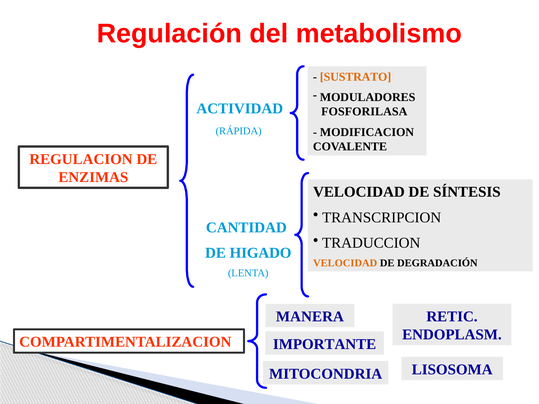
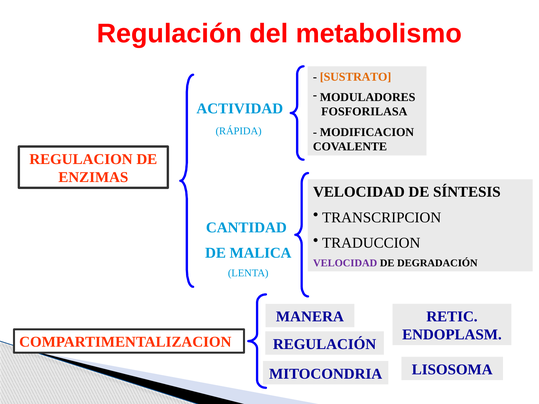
HIGADO: HIGADO -> MALICA
VELOCIDAD at (345, 263) colour: orange -> purple
IMPORTANTE at (325, 344): IMPORTANTE -> REGULACIÓN
